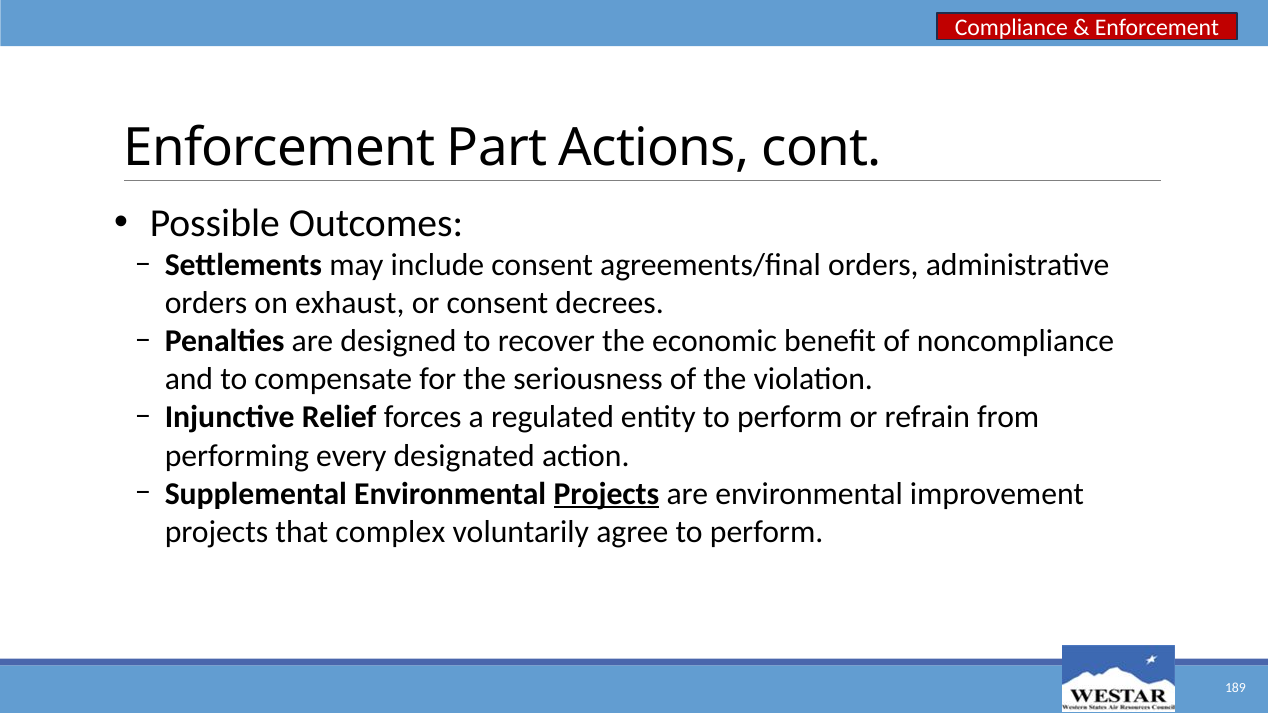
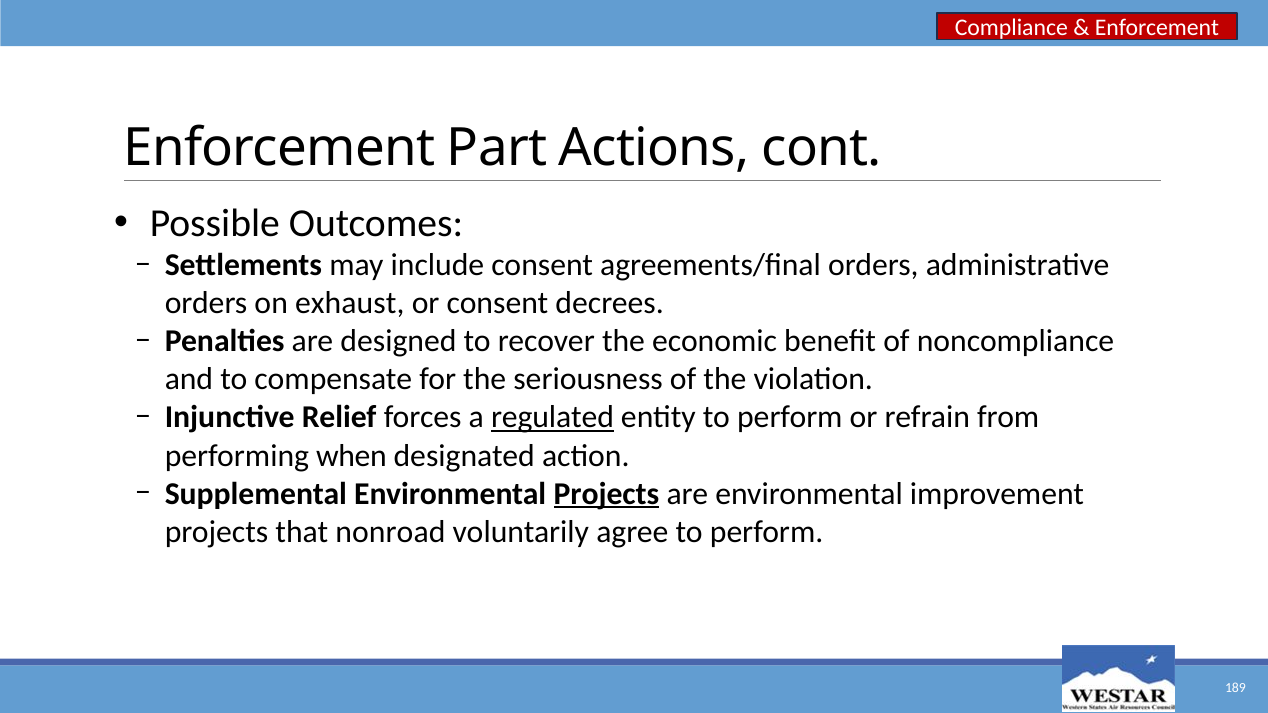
regulated underline: none -> present
every: every -> when
complex: complex -> nonroad
